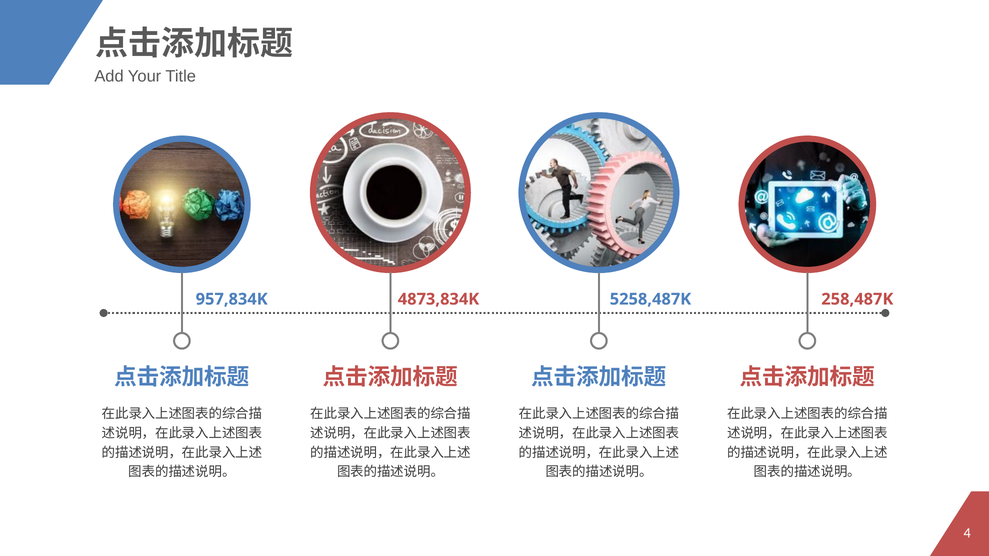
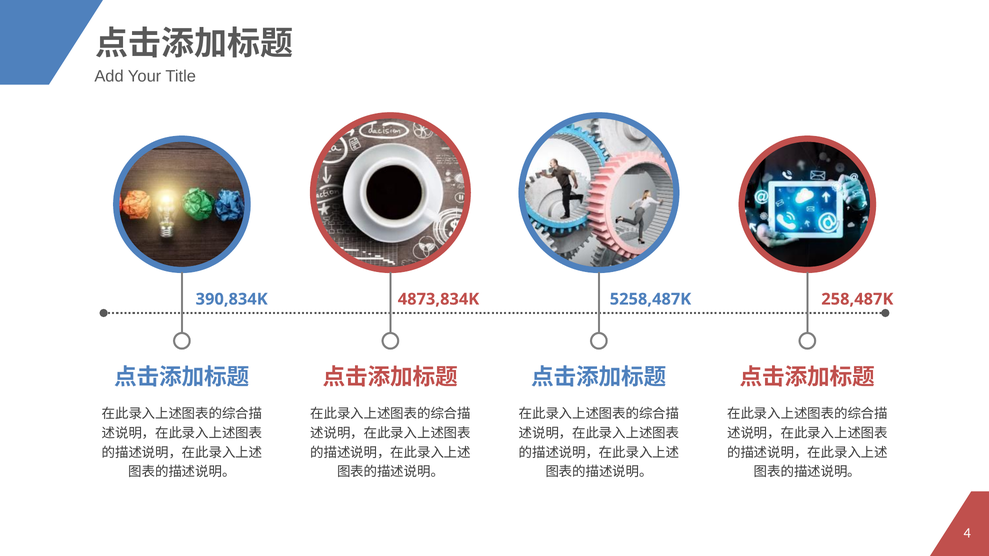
957,834K: 957,834K -> 390,834K
